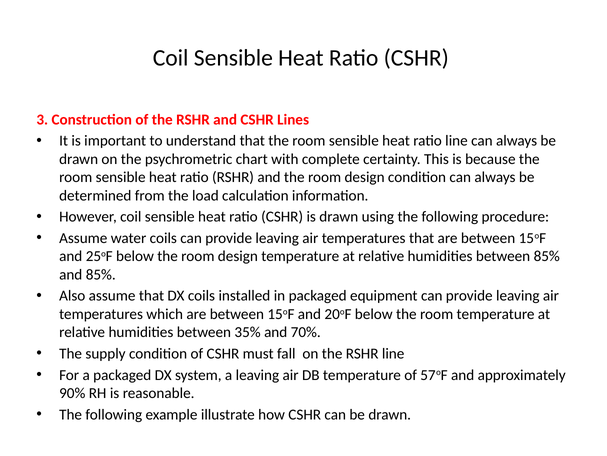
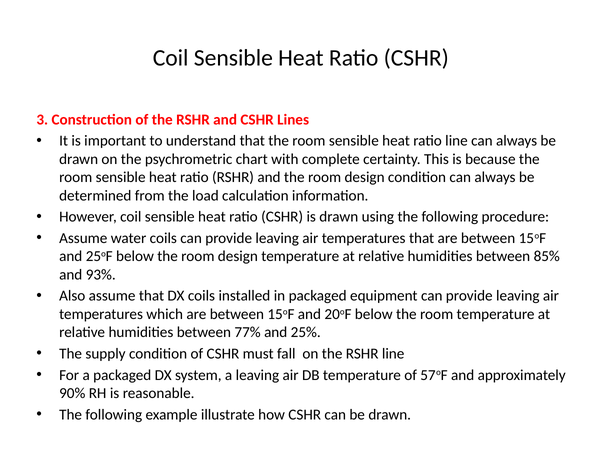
and 85%: 85% -> 93%
35%: 35% -> 77%
70%: 70% -> 25%
